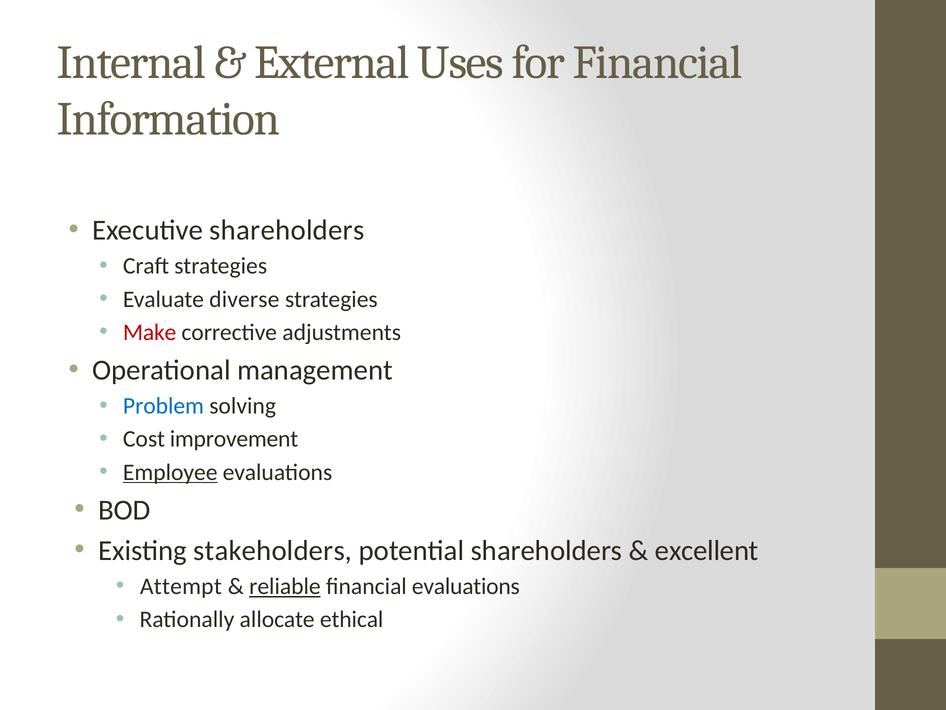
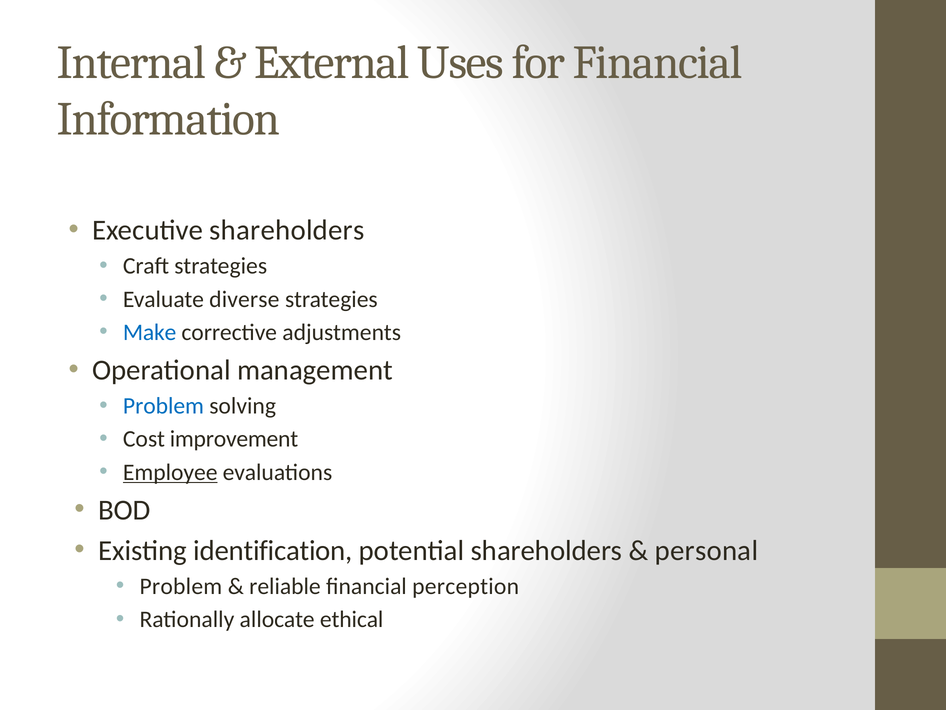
Make colour: red -> blue
stakeholders: stakeholders -> identification
excellent: excellent -> personal
Attempt at (181, 586): Attempt -> Problem
reliable underline: present -> none
financial evaluations: evaluations -> perception
